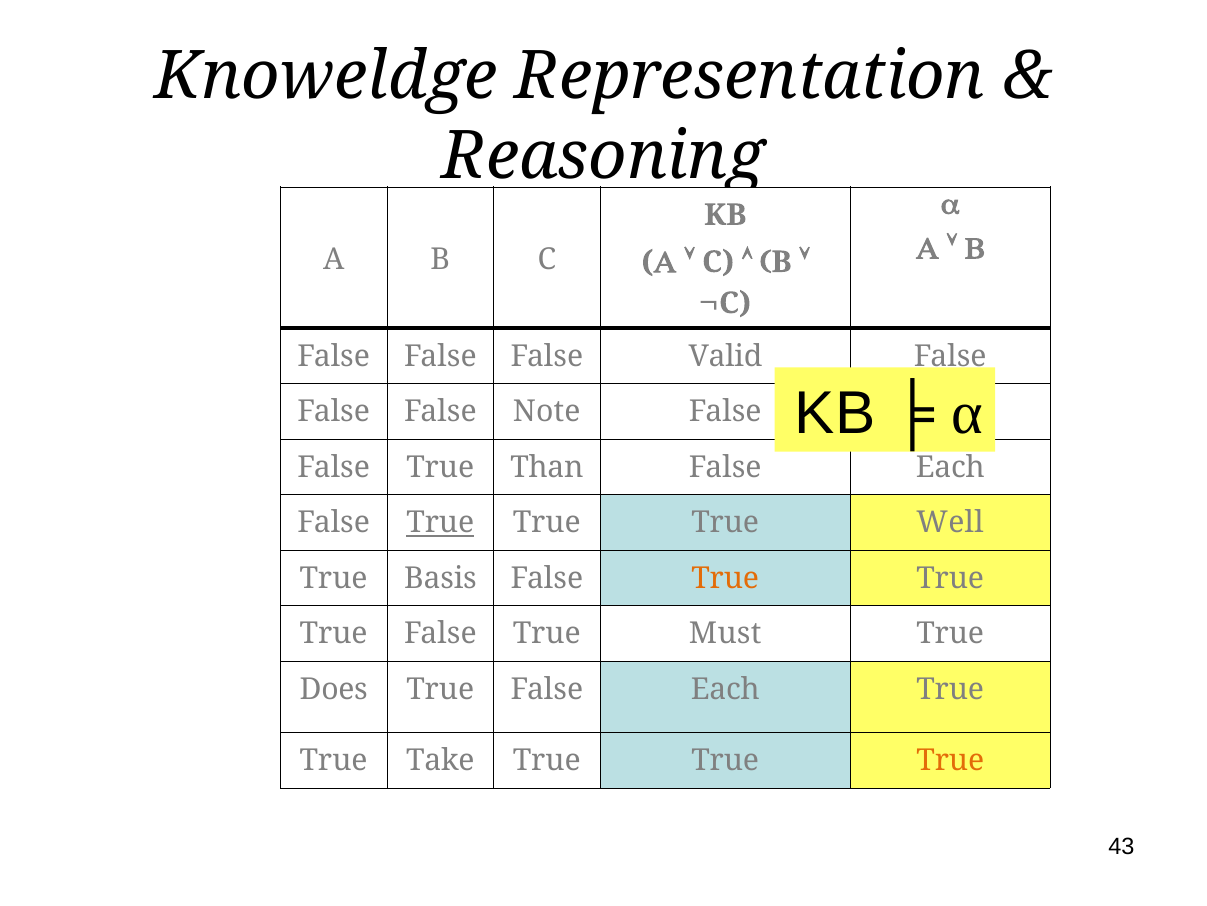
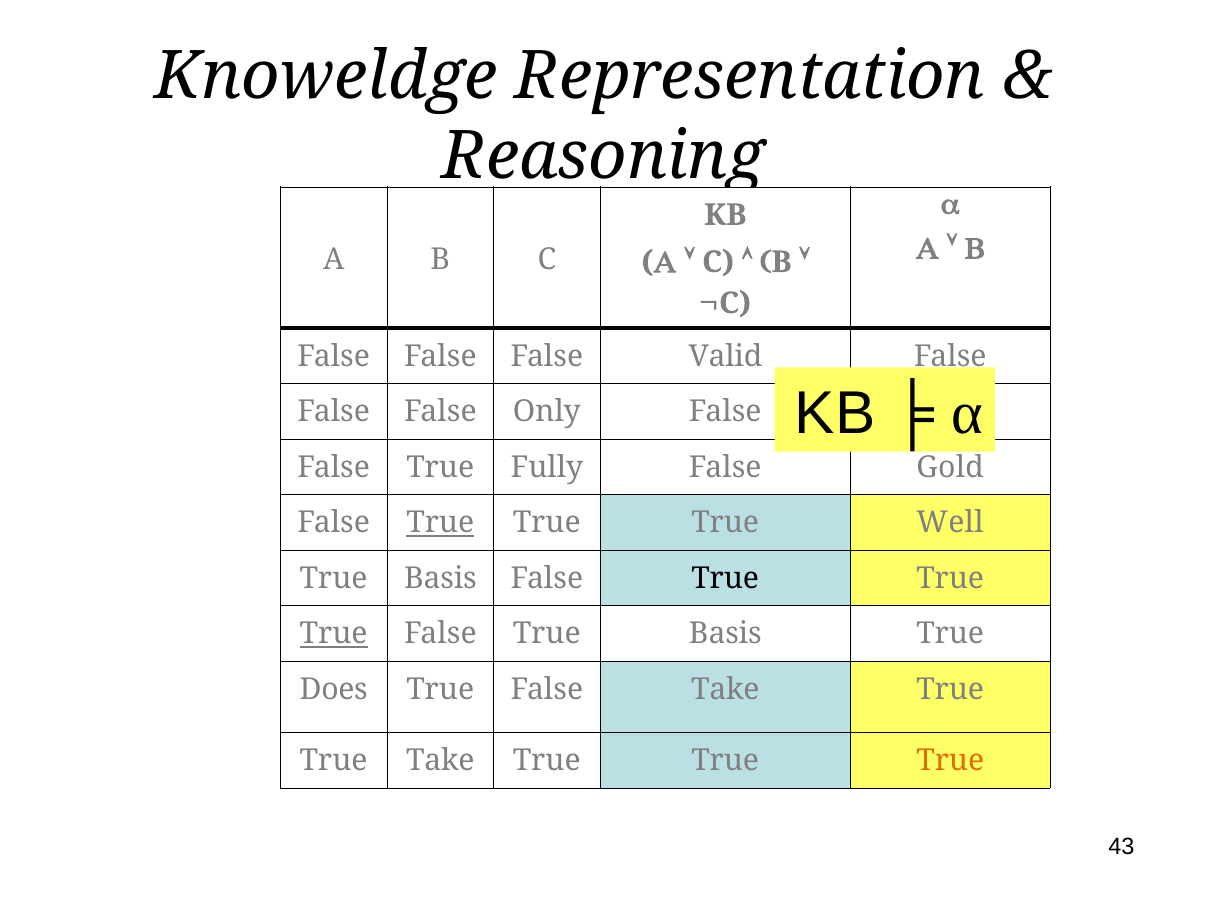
Note: Note -> Only
Than: Than -> Fully
Each at (950, 467): Each -> Gold
True at (725, 578) colour: orange -> black
True at (334, 633) underline: none -> present
False True Must: Must -> Basis
True False Each: Each -> Take
